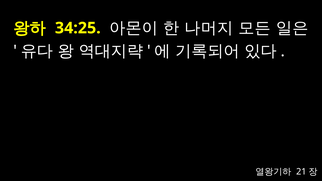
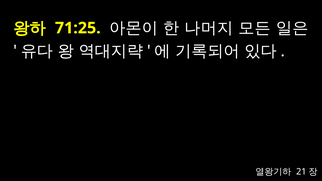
34:25: 34:25 -> 71:25
